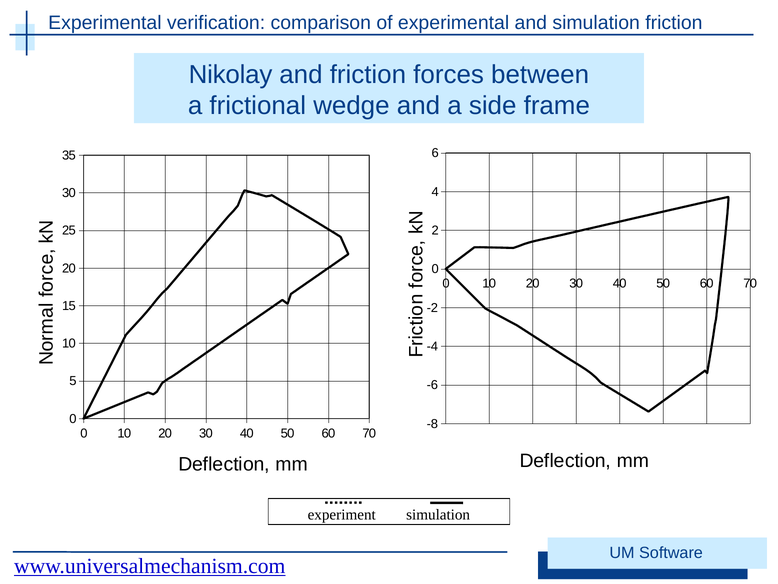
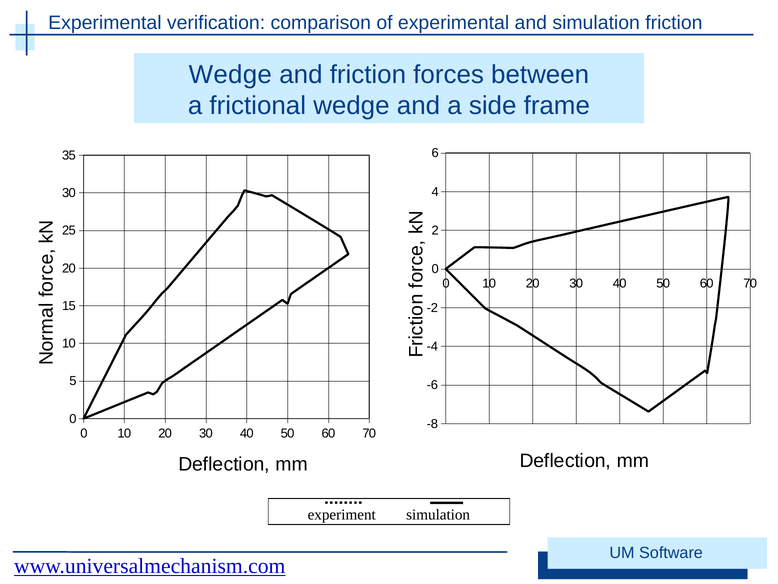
Nikolay at (231, 74): Nikolay -> Wedge
